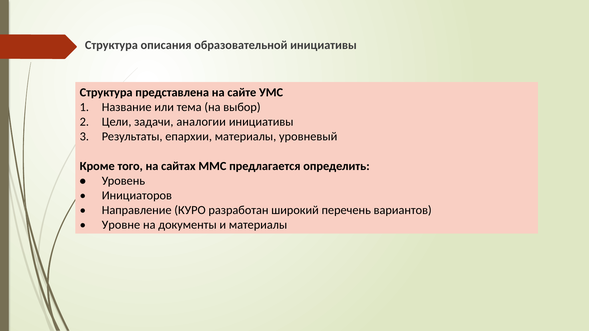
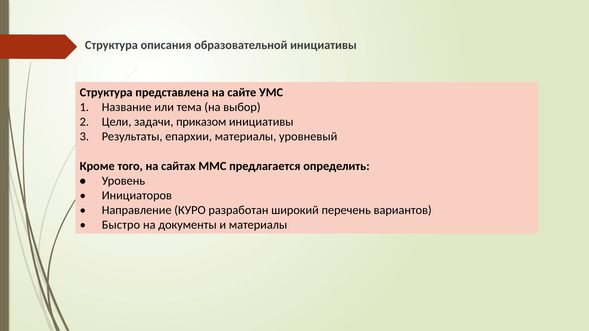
аналогии: аналогии -> приказом
Уровне: Уровне -> Быстро
